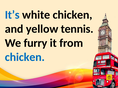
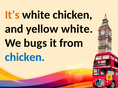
It’s colour: blue -> orange
yellow tennis: tennis -> white
furry: furry -> bugs
